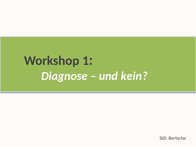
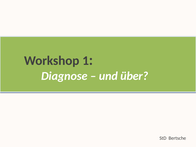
kein: kein -> über
